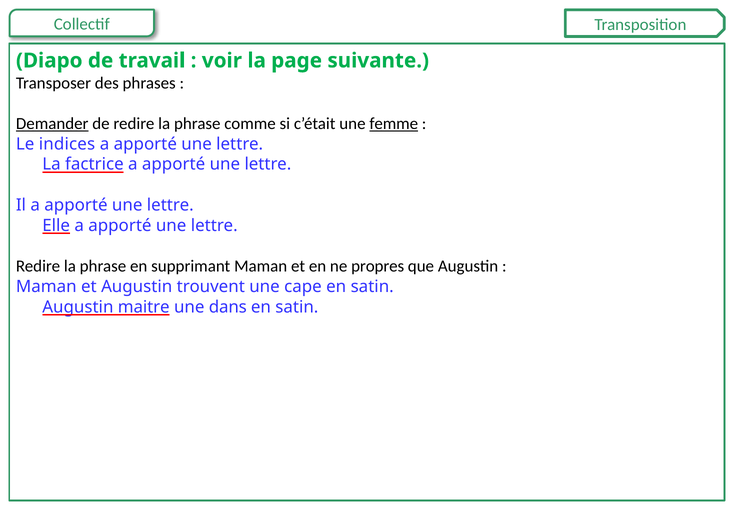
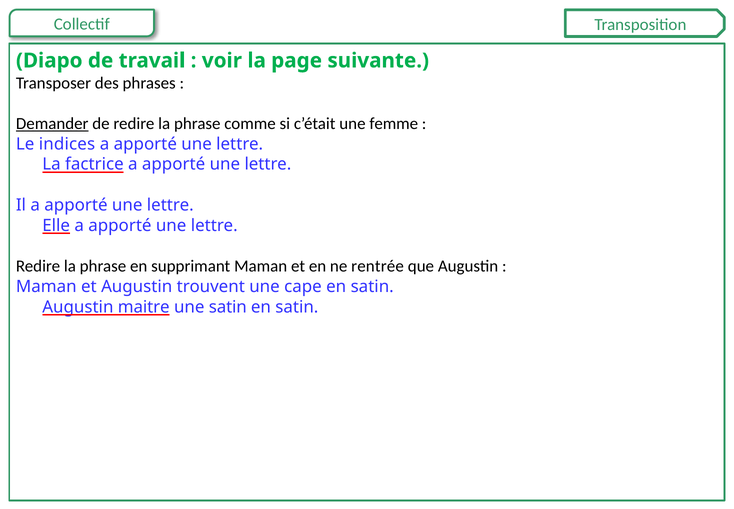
femme underline: present -> none
propres: propres -> rentrée
une dans: dans -> satin
